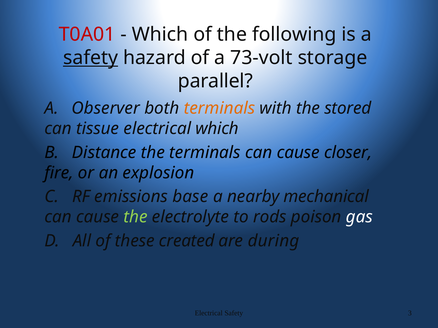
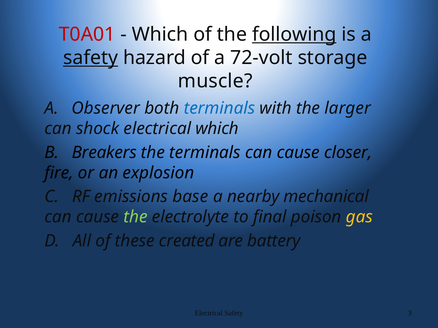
following underline: none -> present
73-volt: 73-volt -> 72-volt
parallel: parallel -> muscle
terminals at (219, 108) colour: orange -> blue
stored: stored -> larger
tissue: tissue -> shock
Distance: Distance -> Breakers
rods: rods -> final
gas colour: white -> yellow
during: during -> battery
